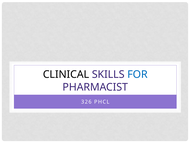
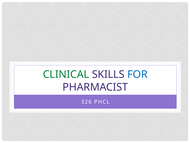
CLINICAL colour: black -> green
